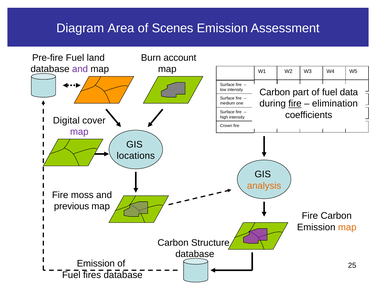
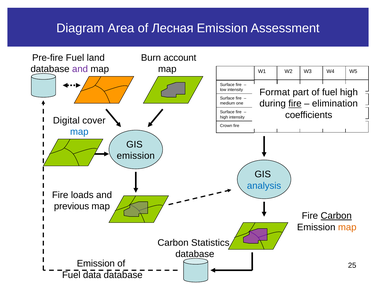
Scenes: Scenes -> Лесная
Carbon at (275, 92): Carbon -> Format
fuel data: data -> high
map at (79, 132) colour: purple -> blue
locations at (136, 156): locations -> emission
analysis colour: orange -> blue
moss: moss -> loads
Carbon at (336, 216) underline: none -> present
Structure: Structure -> Statistics
fires: fires -> data
